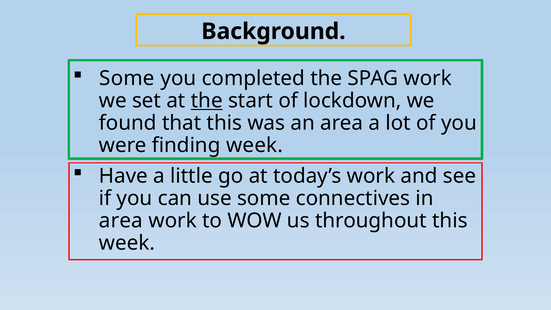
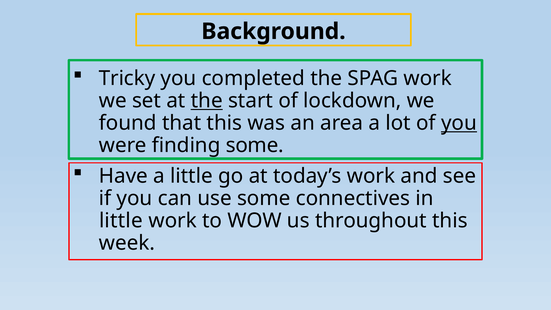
Some at (127, 78): Some -> Tricky
you at (459, 123) underline: none -> present
finding week: week -> some
area at (121, 221): area -> little
